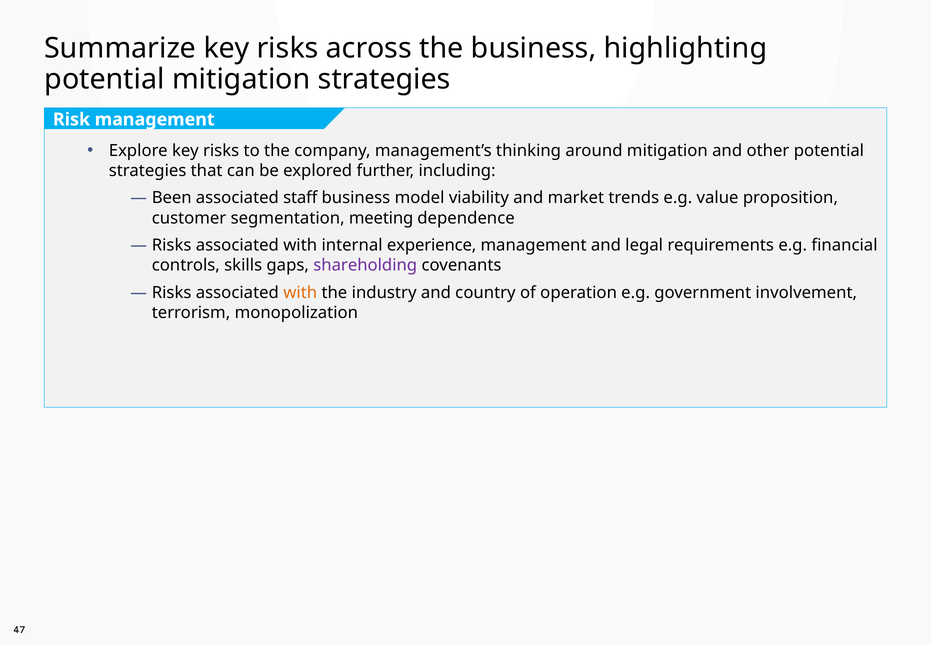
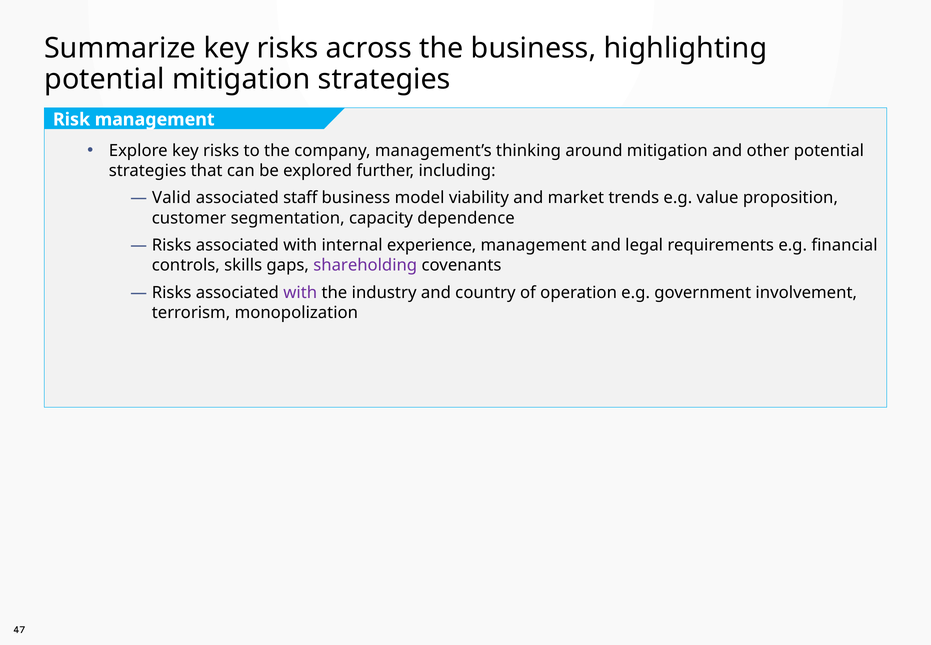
Been: Been -> Valid
meeting: meeting -> capacity
with at (300, 293) colour: orange -> purple
